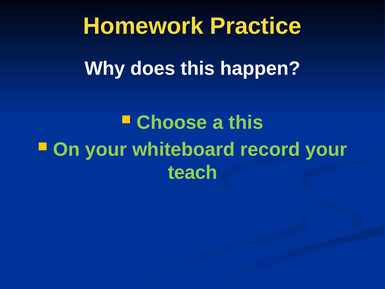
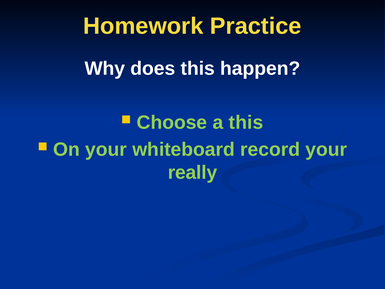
teach: teach -> really
